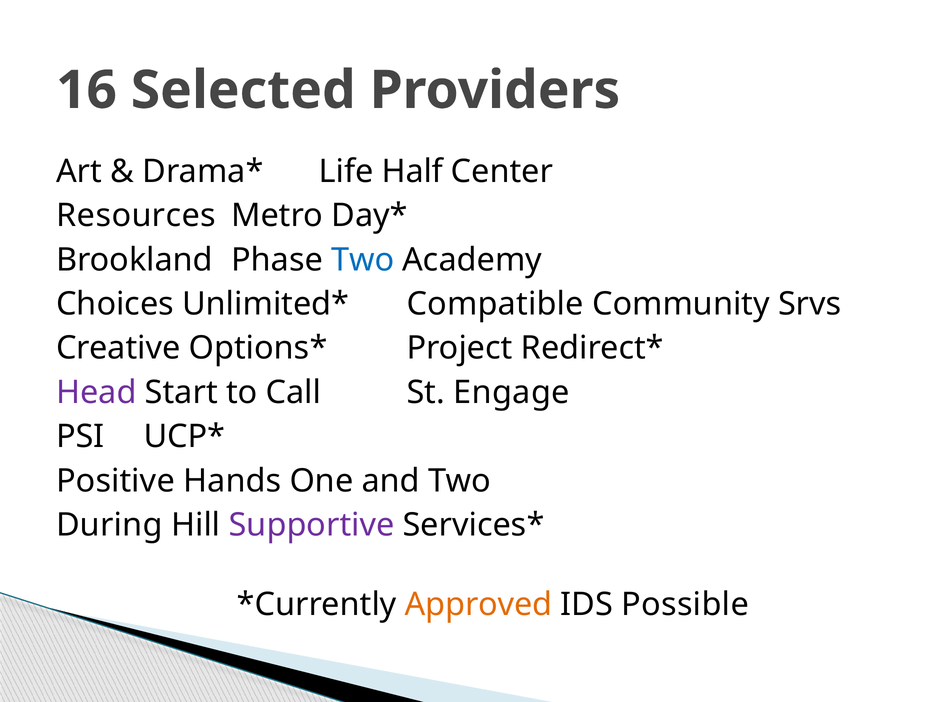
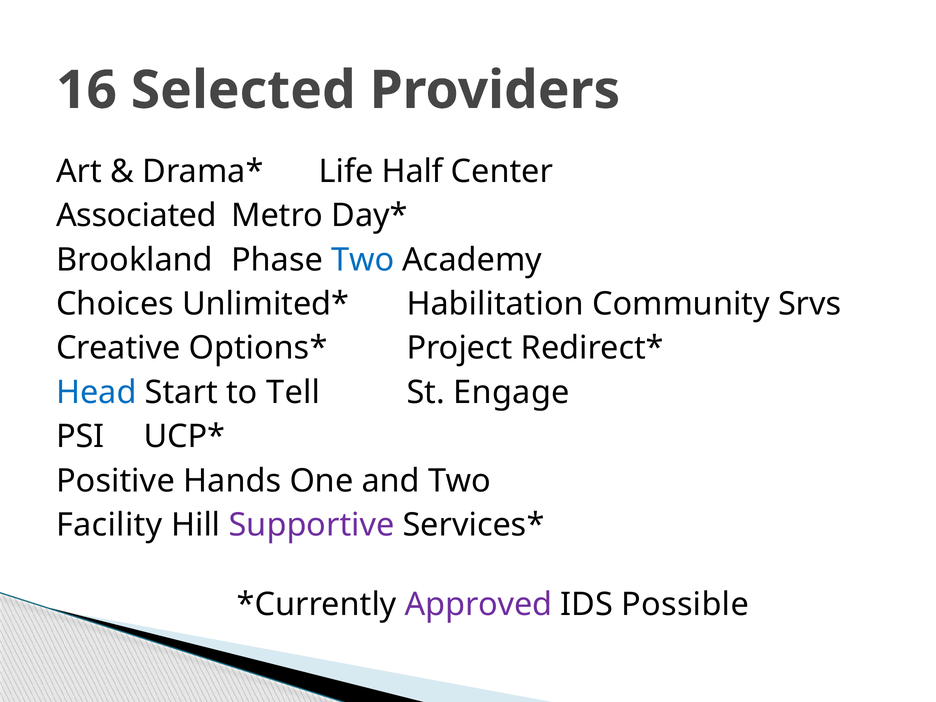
Resources: Resources -> Associated
Compatible: Compatible -> Habilitation
Head colour: purple -> blue
Call: Call -> Tell
During: During -> Facility
Approved colour: orange -> purple
